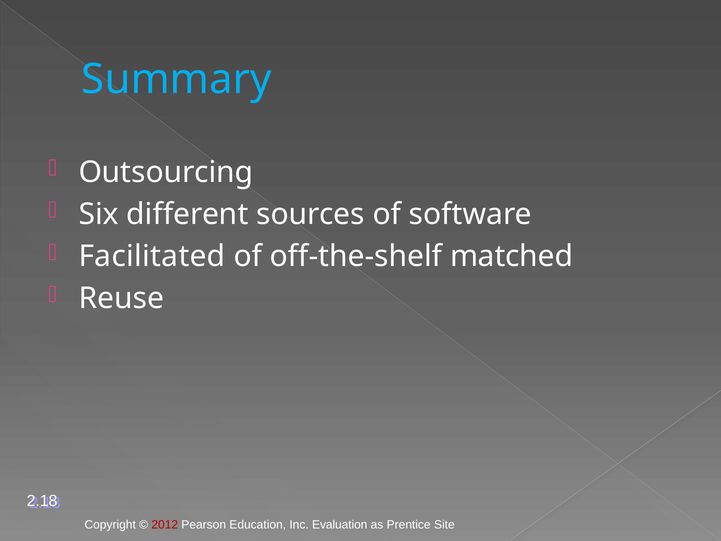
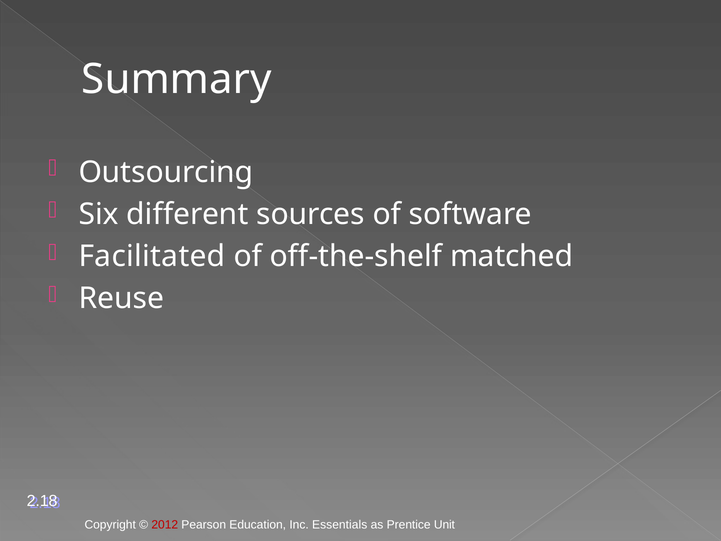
Summary colour: light blue -> white
Evaluation: Evaluation -> Essentials
Site: Site -> Unit
